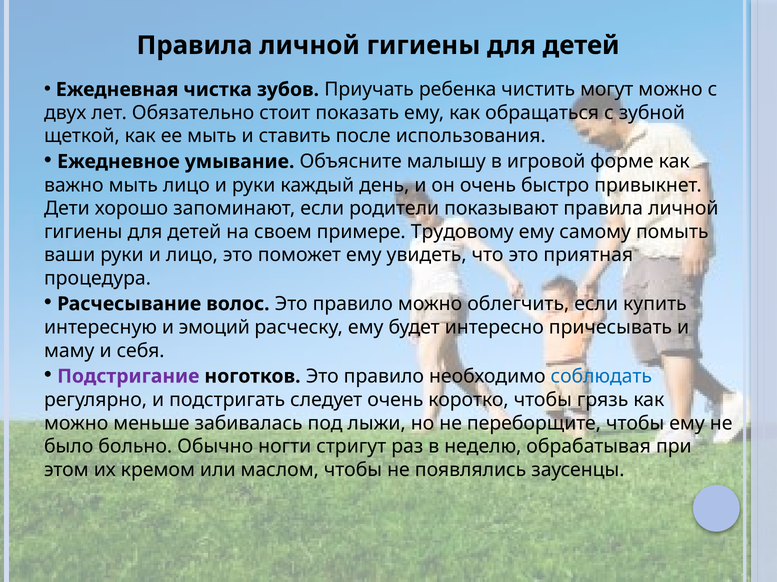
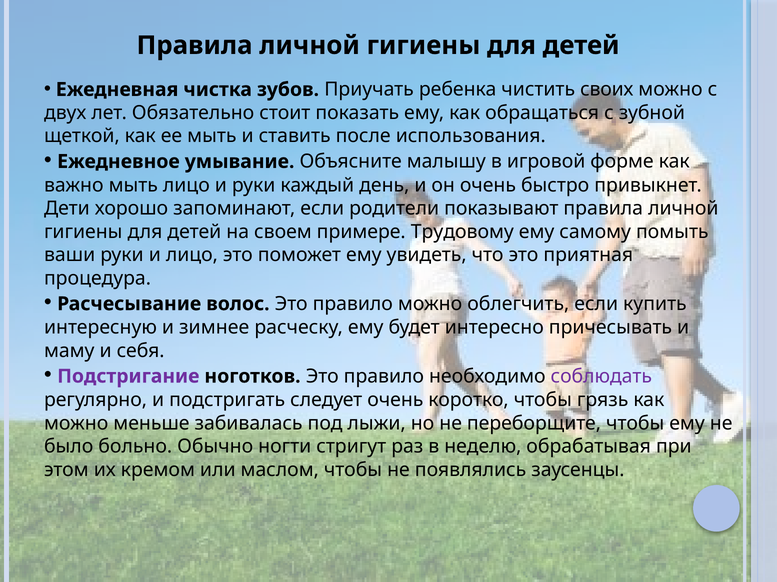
могут: могут -> своих
эмоций: эмоций -> зимнее
соблюдать colour: blue -> purple
